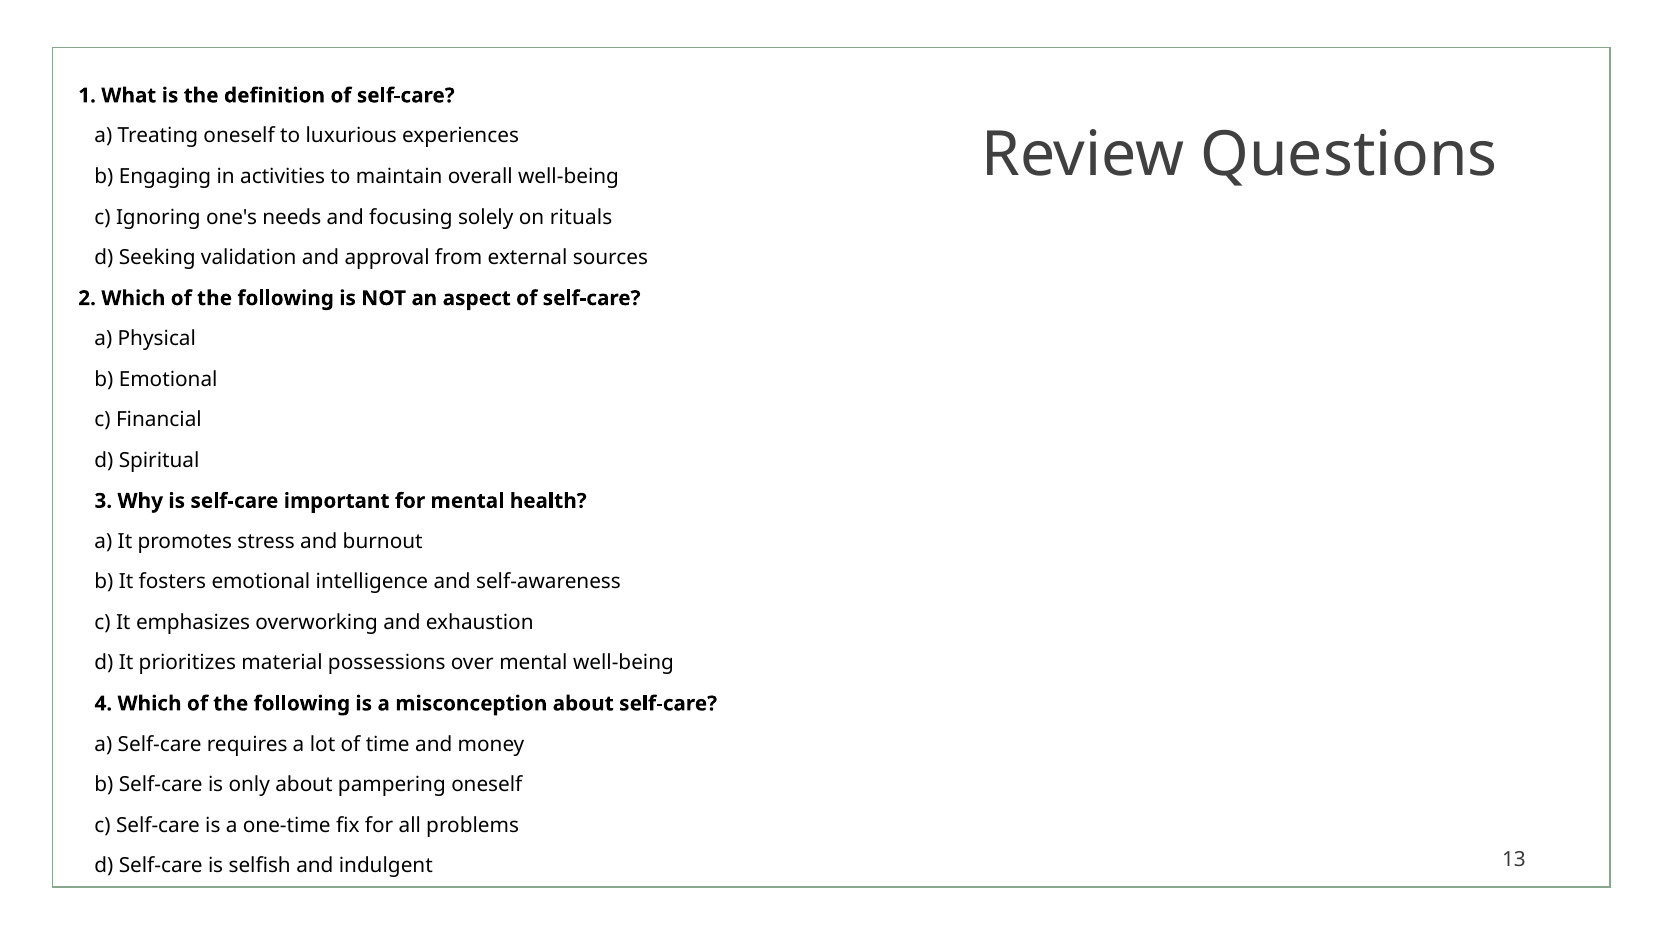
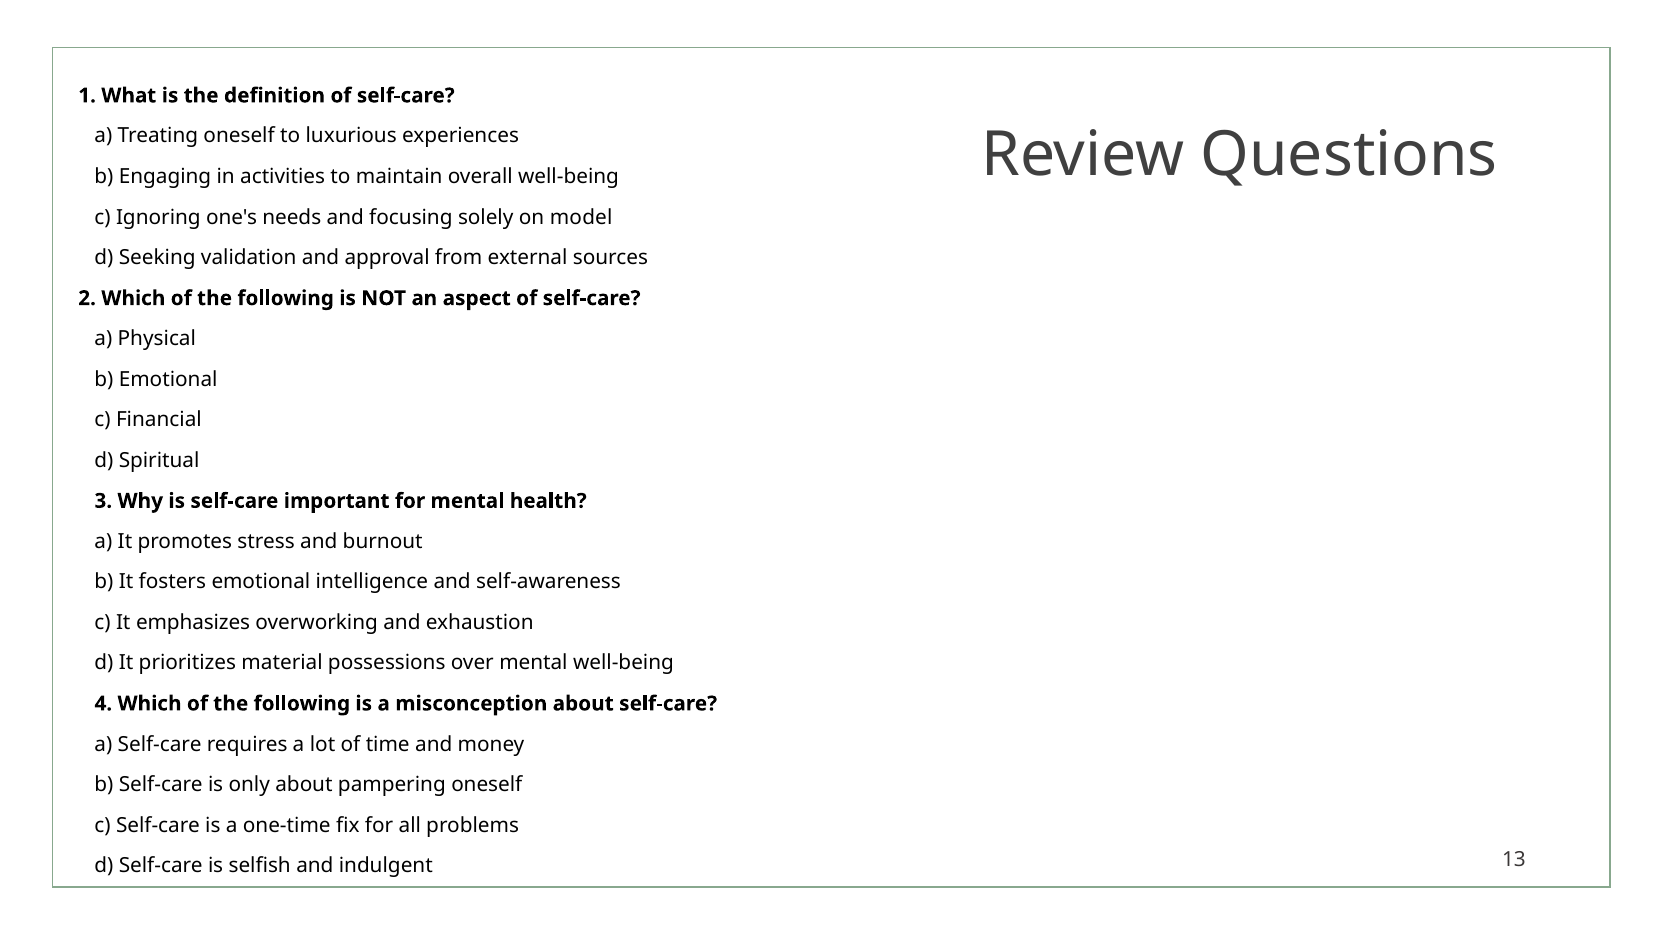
rituals: rituals -> model
